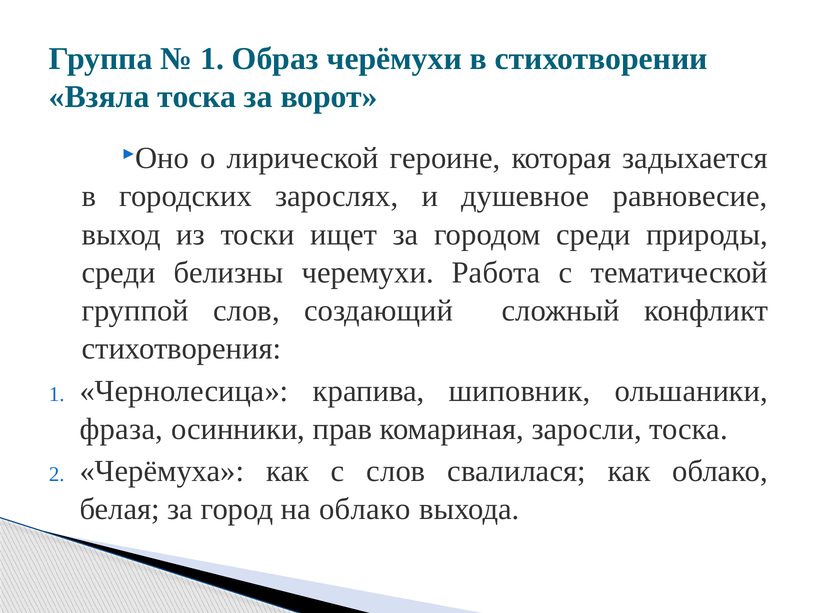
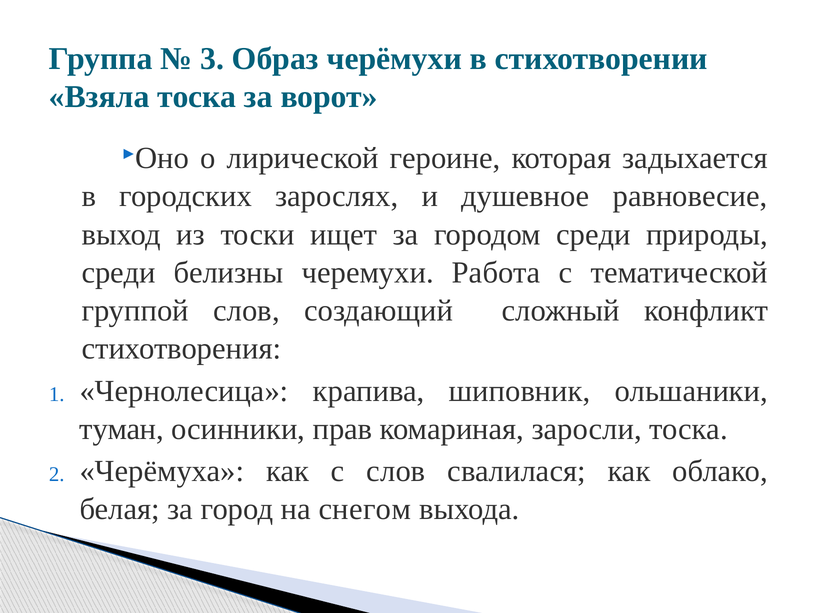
1 at (212, 59): 1 -> 3
фраза: фраза -> туман
на облако: облако -> снегом
